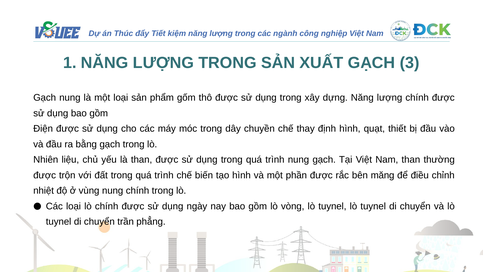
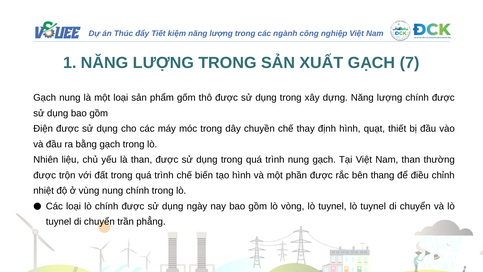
3: 3 -> 7
măng: măng -> thang
